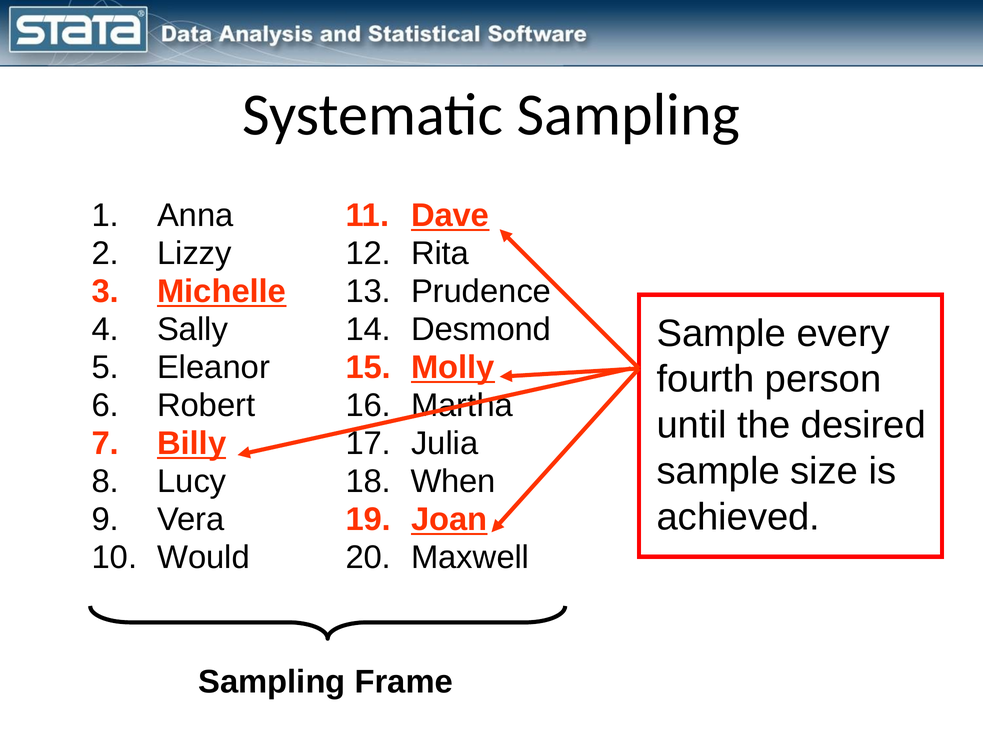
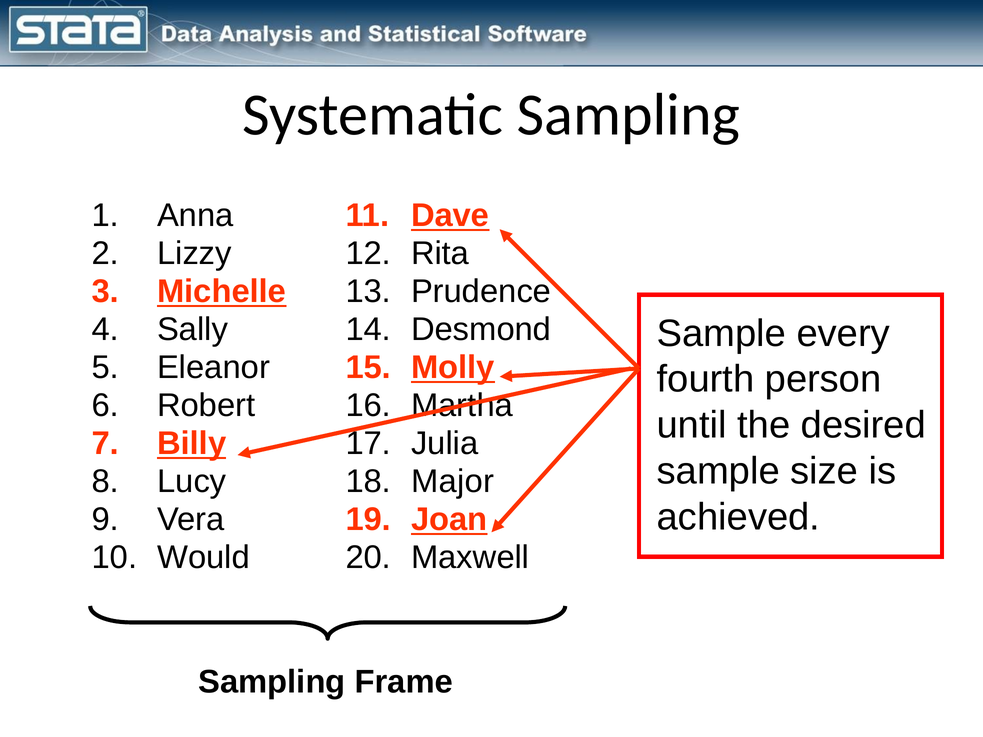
When: When -> Major
